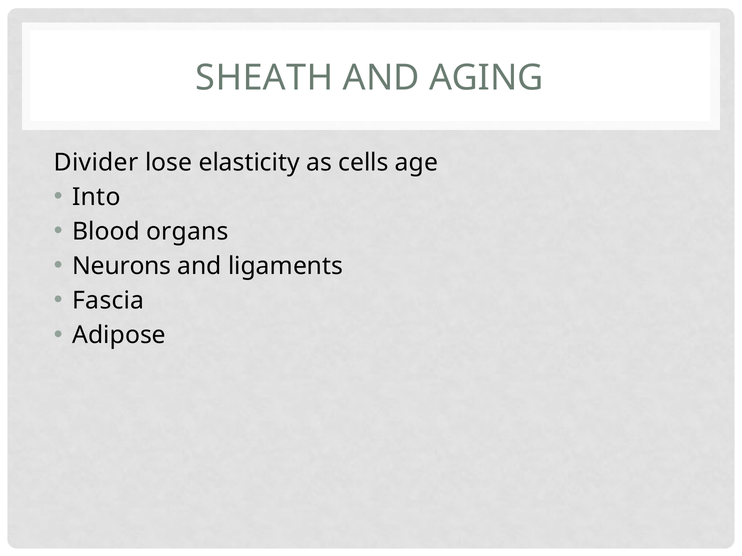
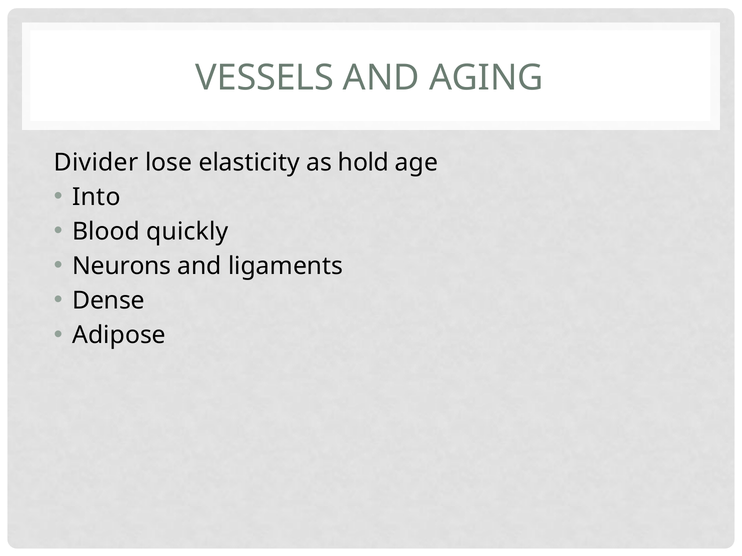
SHEATH: SHEATH -> VESSELS
cells: cells -> hold
organs: organs -> quickly
Fascia: Fascia -> Dense
